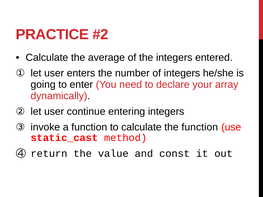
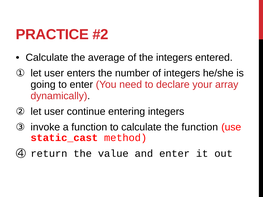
and const: const -> enter
